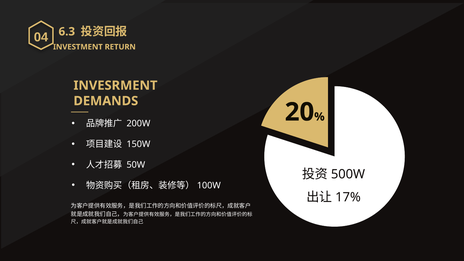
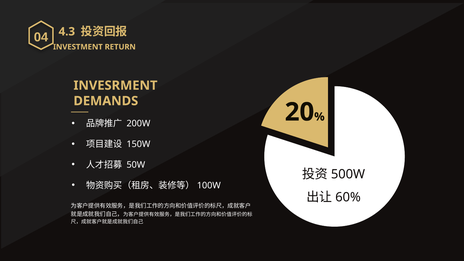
6.3: 6.3 -> 4.3
17%: 17% -> 60%
